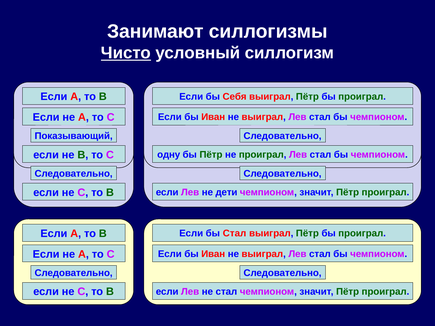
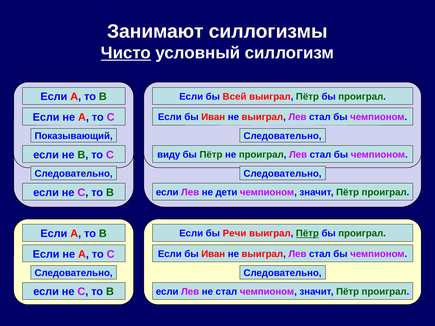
Себя: Себя -> Всей
одну: одну -> виду
бы Стал: Стал -> Речи
Пётр at (307, 234) underline: none -> present
